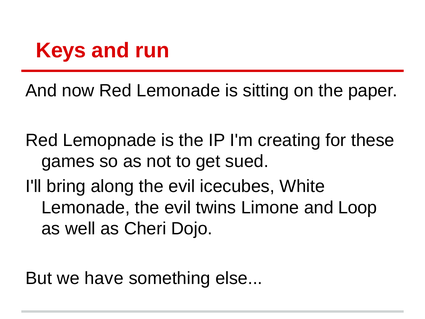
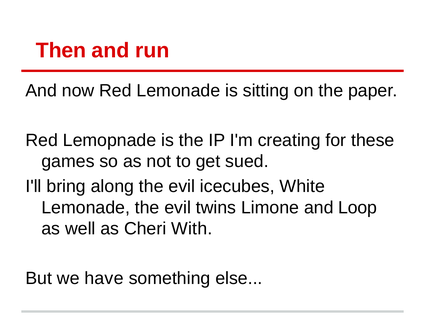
Keys: Keys -> Then
Dojo: Dojo -> With
